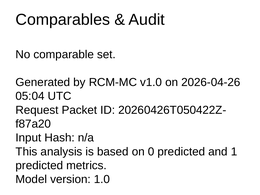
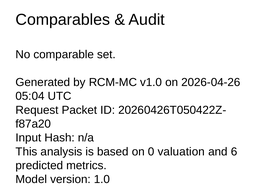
0 predicted: predicted -> valuation
1: 1 -> 6
